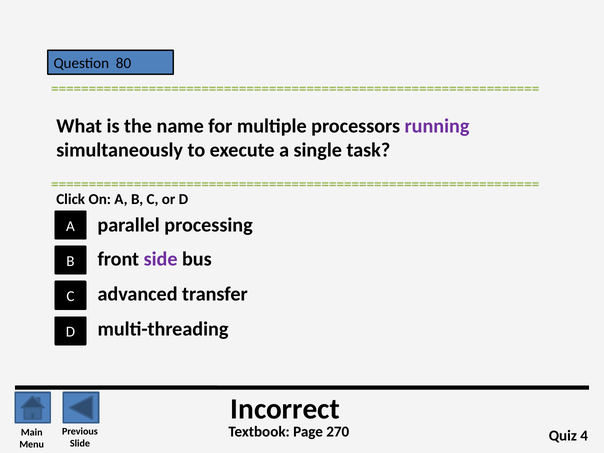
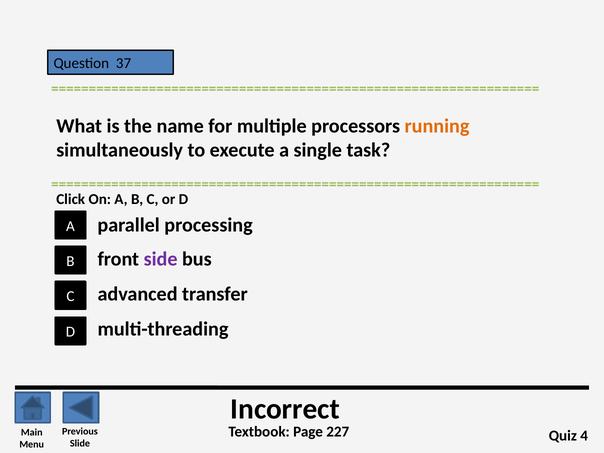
80: 80 -> 37
running colour: purple -> orange
270: 270 -> 227
